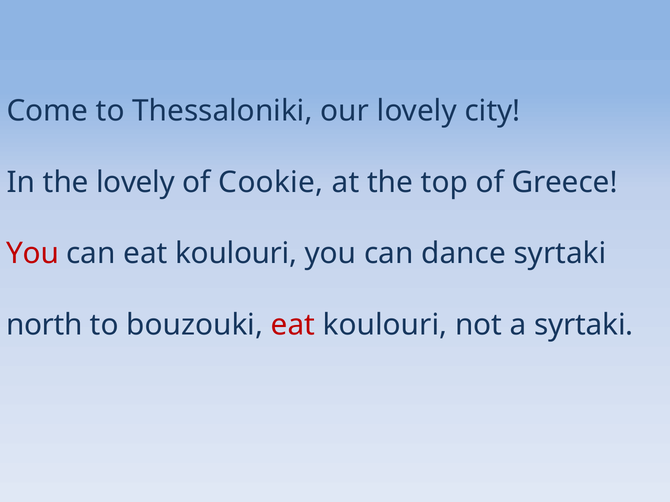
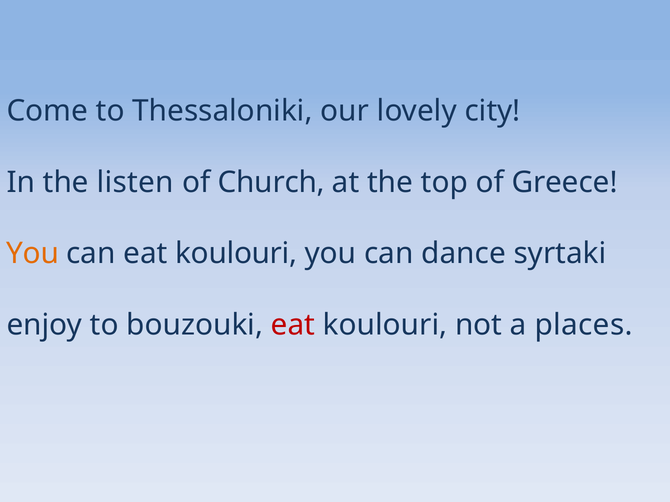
the lovely: lovely -> listen
Cookie: Cookie -> Church
You at (33, 254) colour: red -> orange
north: north -> enjoy
a syrtaki: syrtaki -> places
